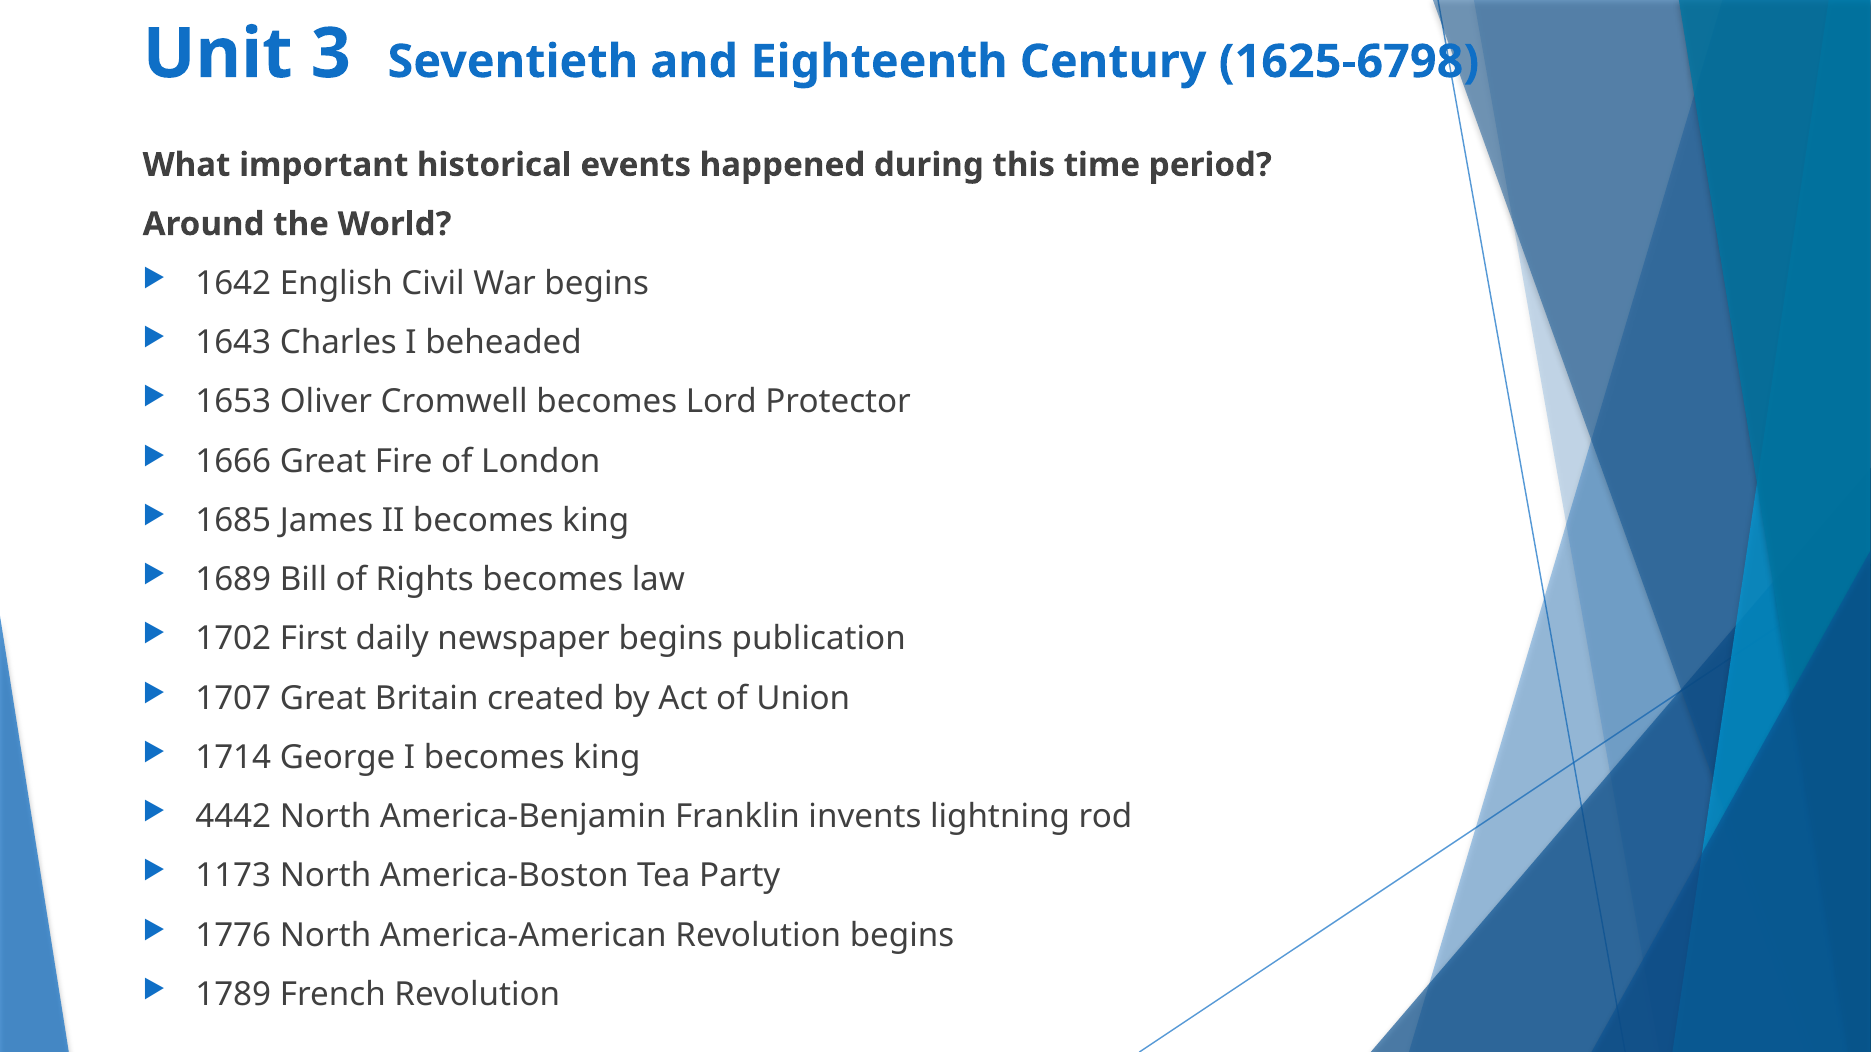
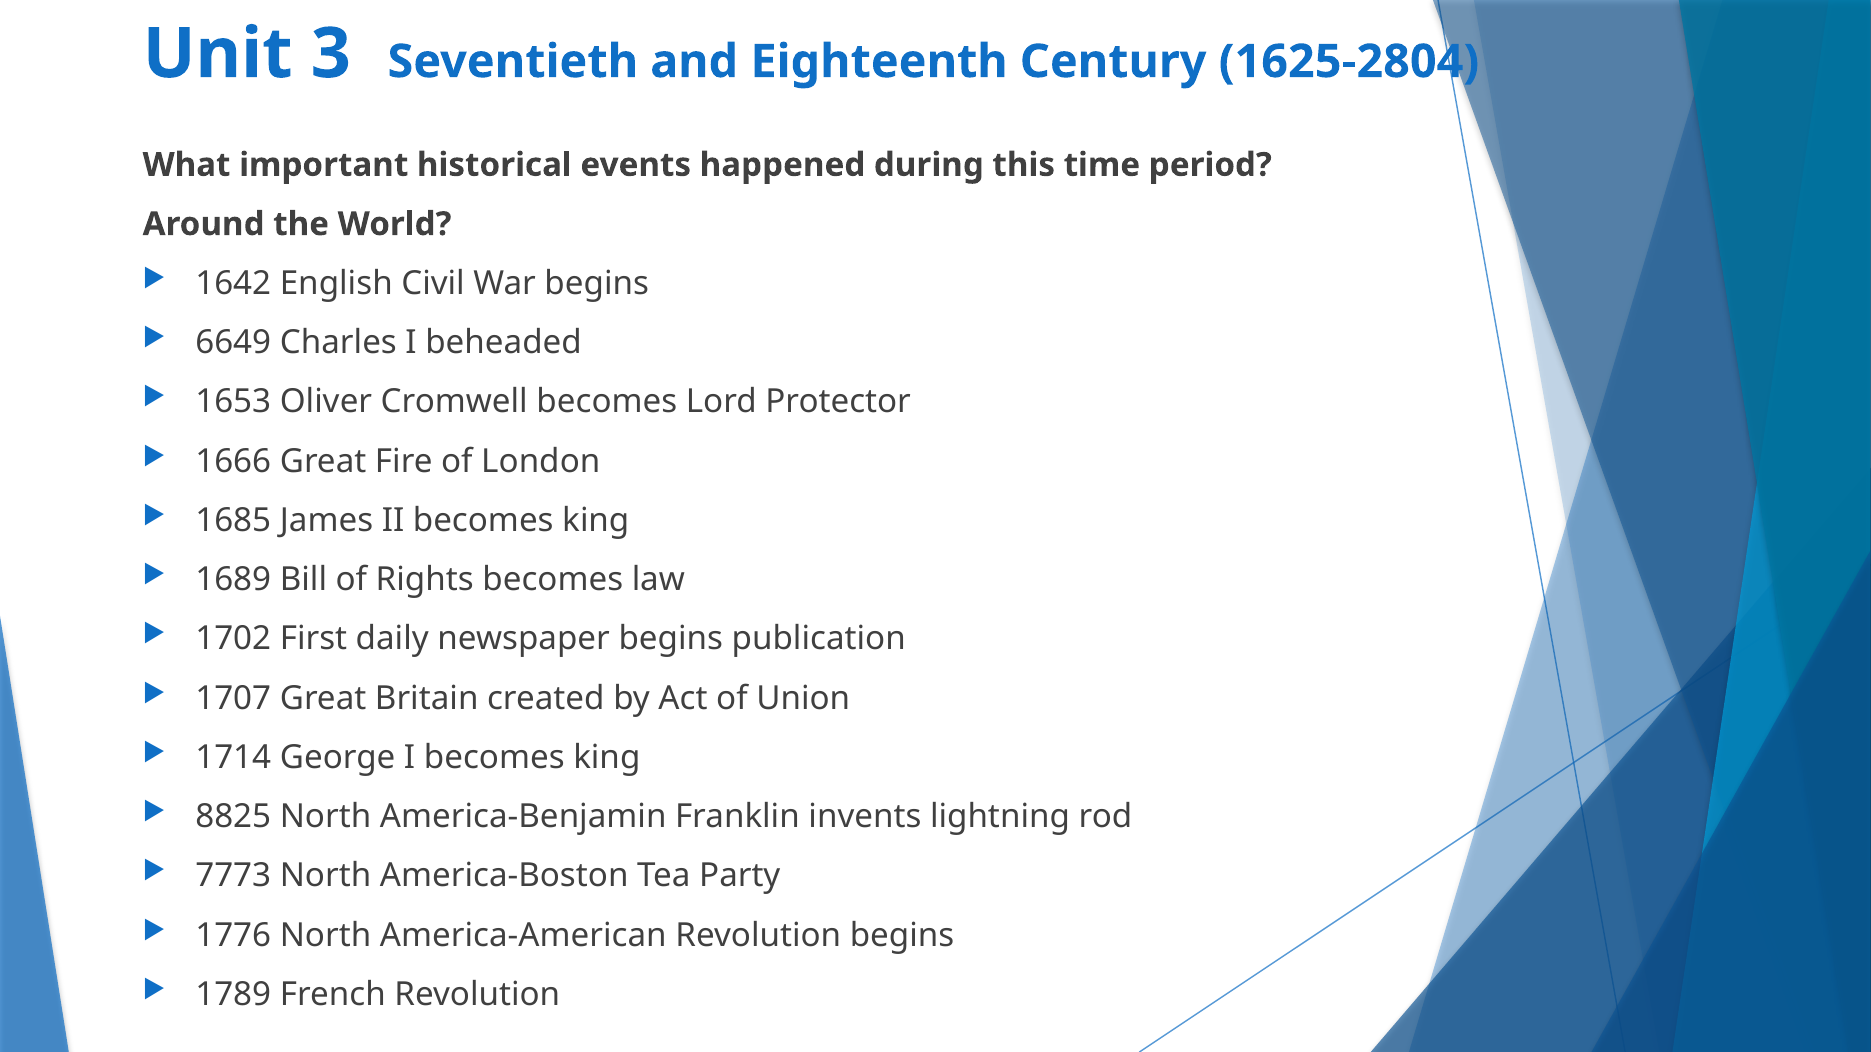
1625-6798: 1625-6798 -> 1625-2804
1643: 1643 -> 6649
4442: 4442 -> 8825
1173: 1173 -> 7773
